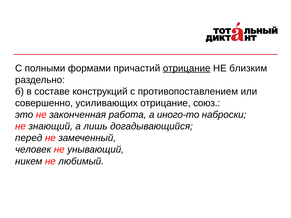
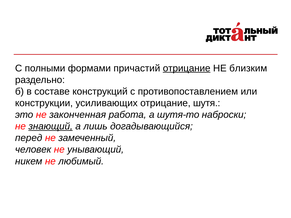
совершенно: совершенно -> конструкции
союз: союз -> шутя
иного-то: иного-то -> шутя-то
знающий underline: none -> present
